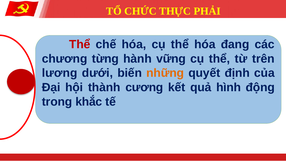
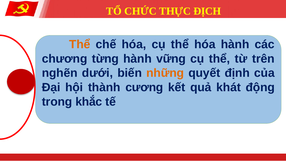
PHẢI: PHẢI -> ĐỊCH
Thể at (80, 44) colour: red -> orange
hóa đang: đang -> hành
lương: lương -> nghẽn
hình: hình -> khát
